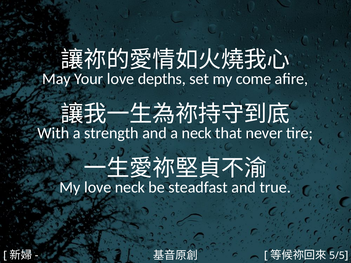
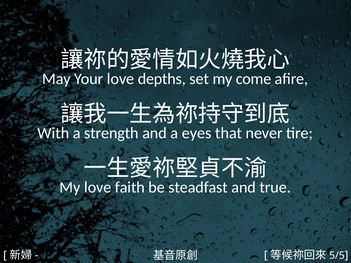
a neck: neck -> eyes
love neck: neck -> faith
